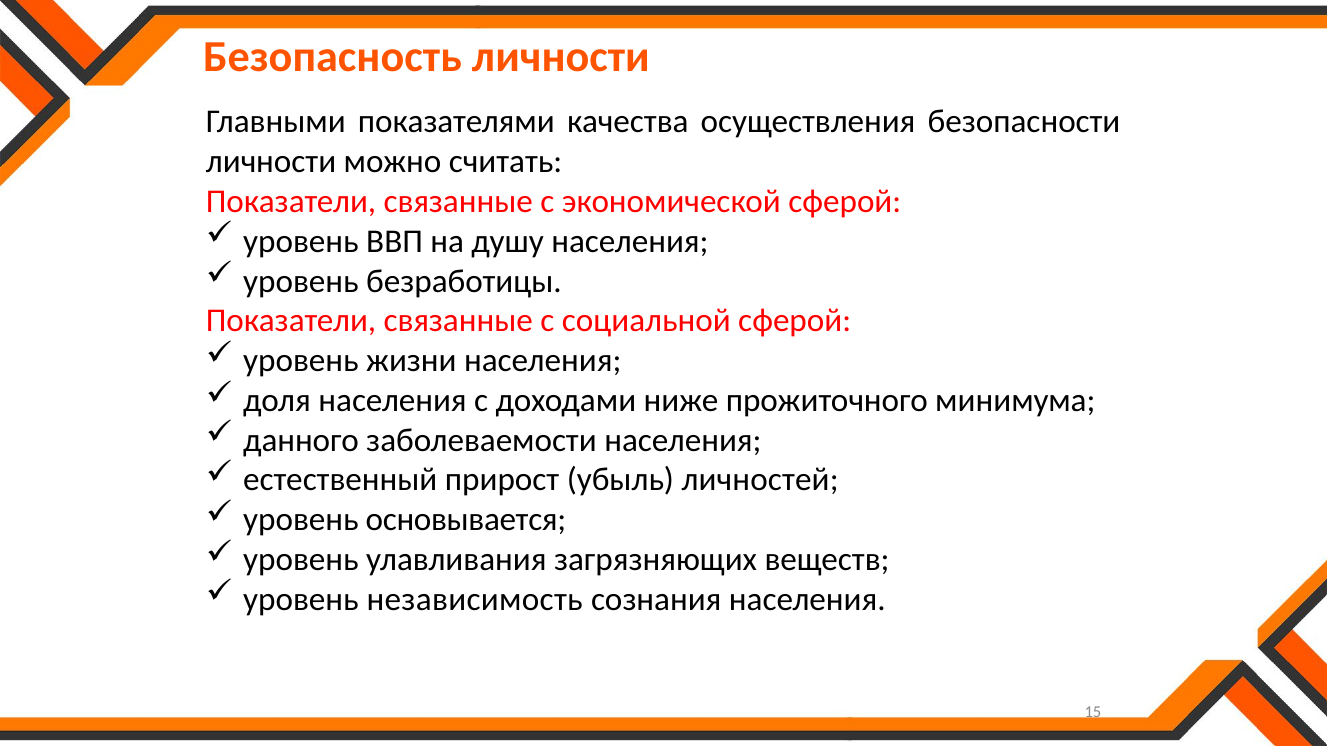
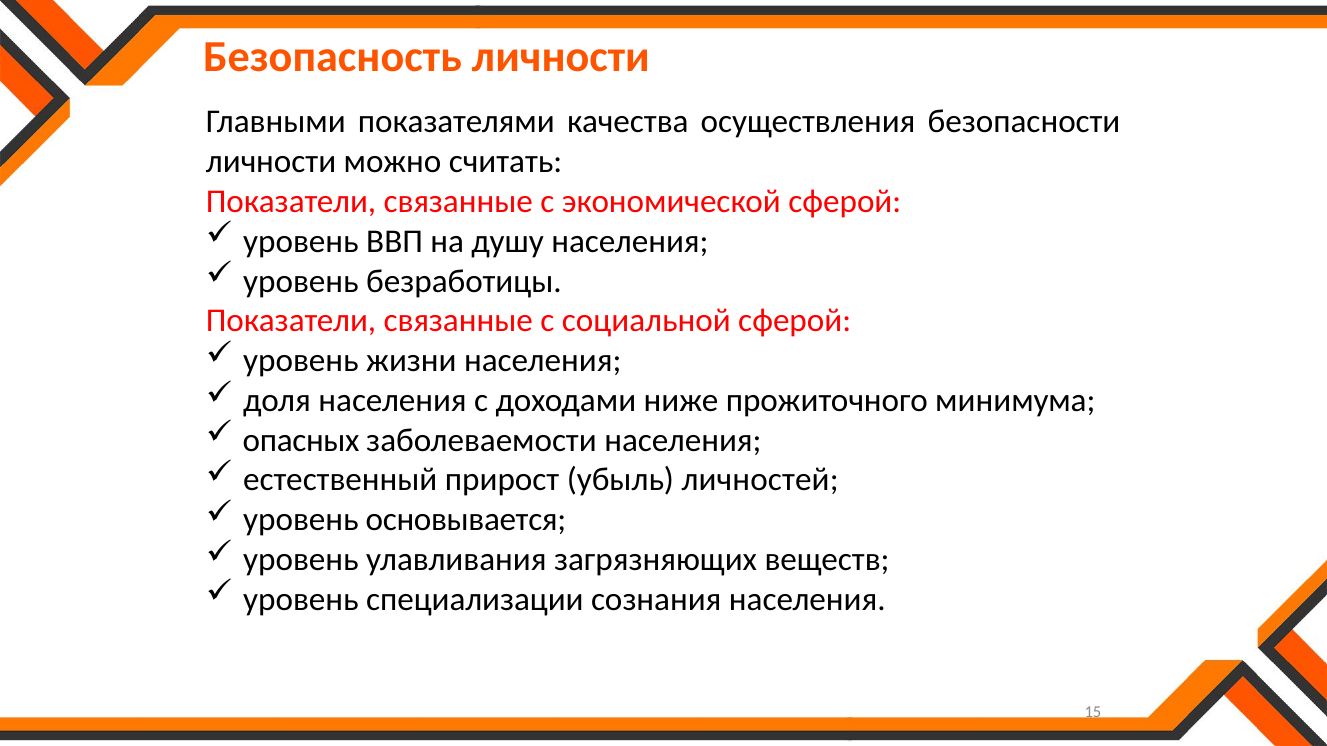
данного: данного -> опасных
независимость: независимость -> специализации
